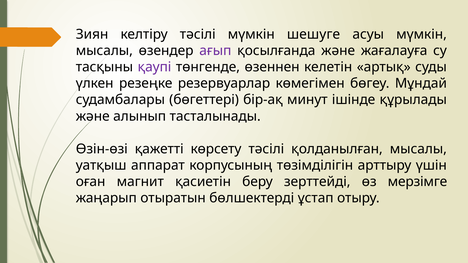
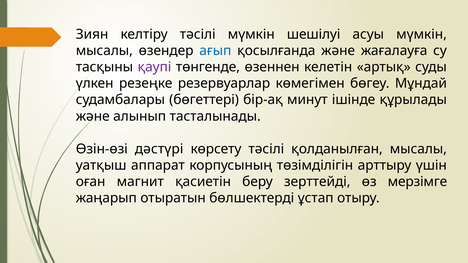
шешуге: шешуге -> шешілуі
ағып colour: purple -> blue
қажетті: қажетті -> дәстүрі
